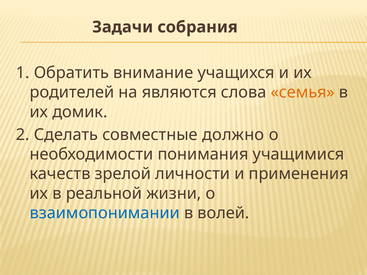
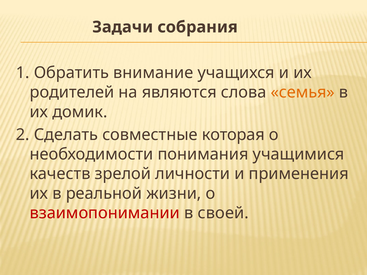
должно: должно -> которая
взаимопонимании colour: blue -> red
волей: волей -> своей
